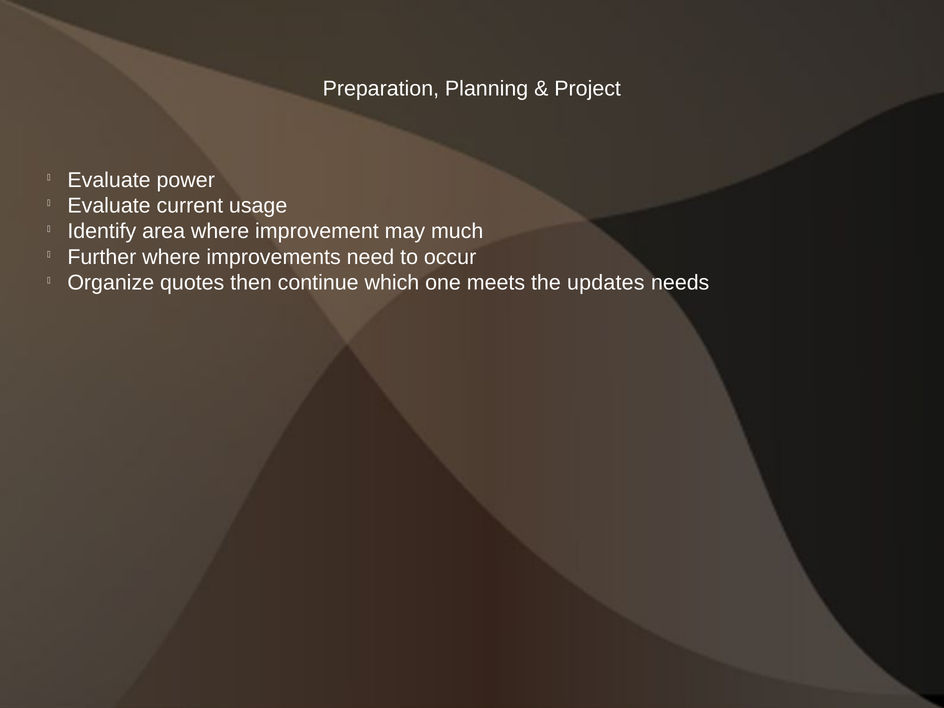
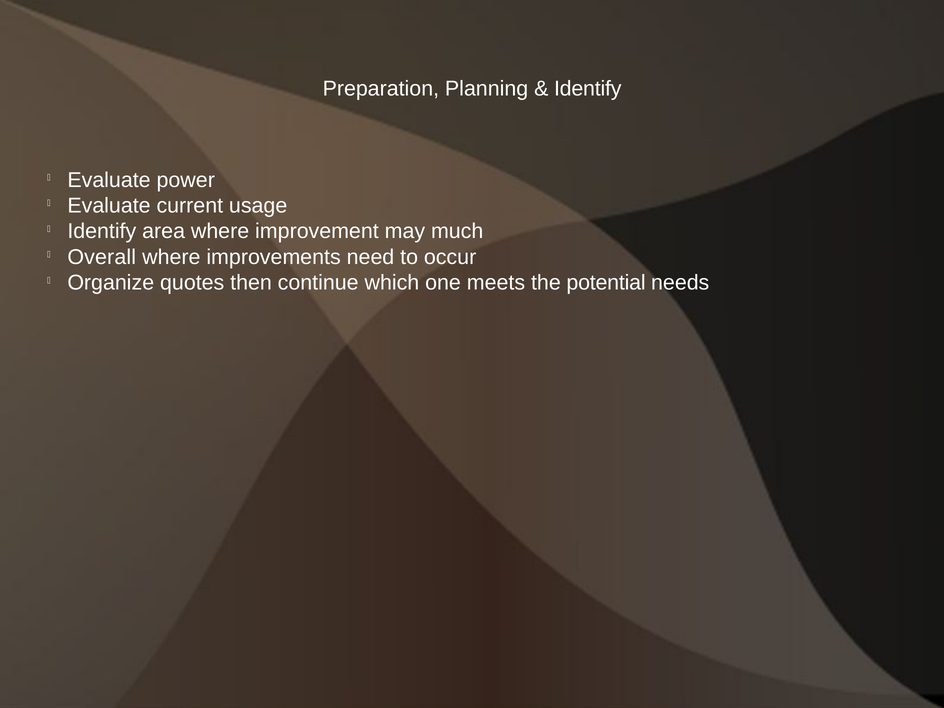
Project at (588, 89): Project -> Identify
Further: Further -> Overall
updates: updates -> potential
